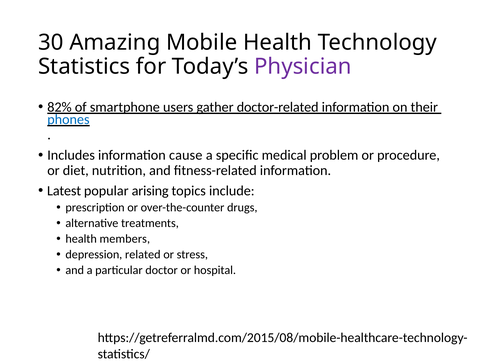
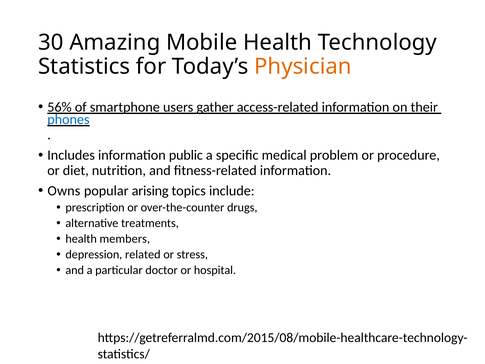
Physician colour: purple -> orange
82%: 82% -> 56%
doctor-related: doctor-related -> access-related
cause: cause -> public
Latest: Latest -> Owns
